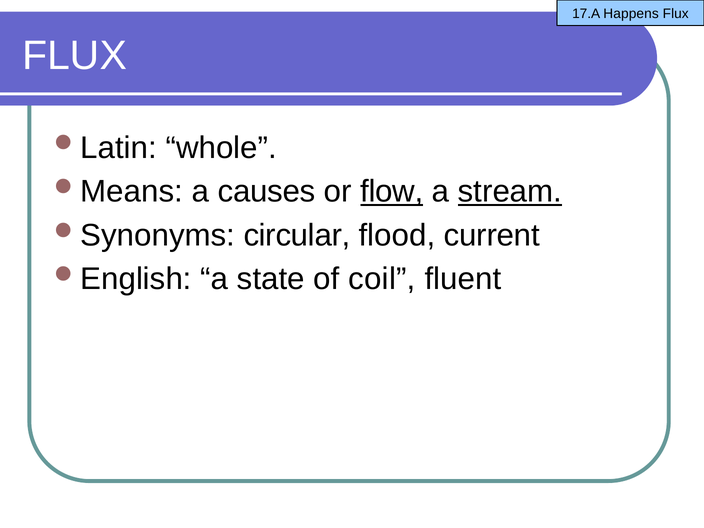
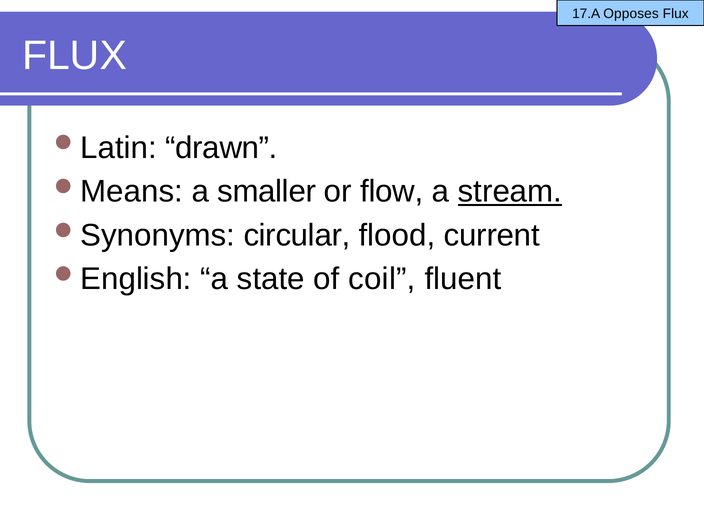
Happens: Happens -> Opposes
whole: whole -> drawn
causes: causes -> smaller
flow underline: present -> none
